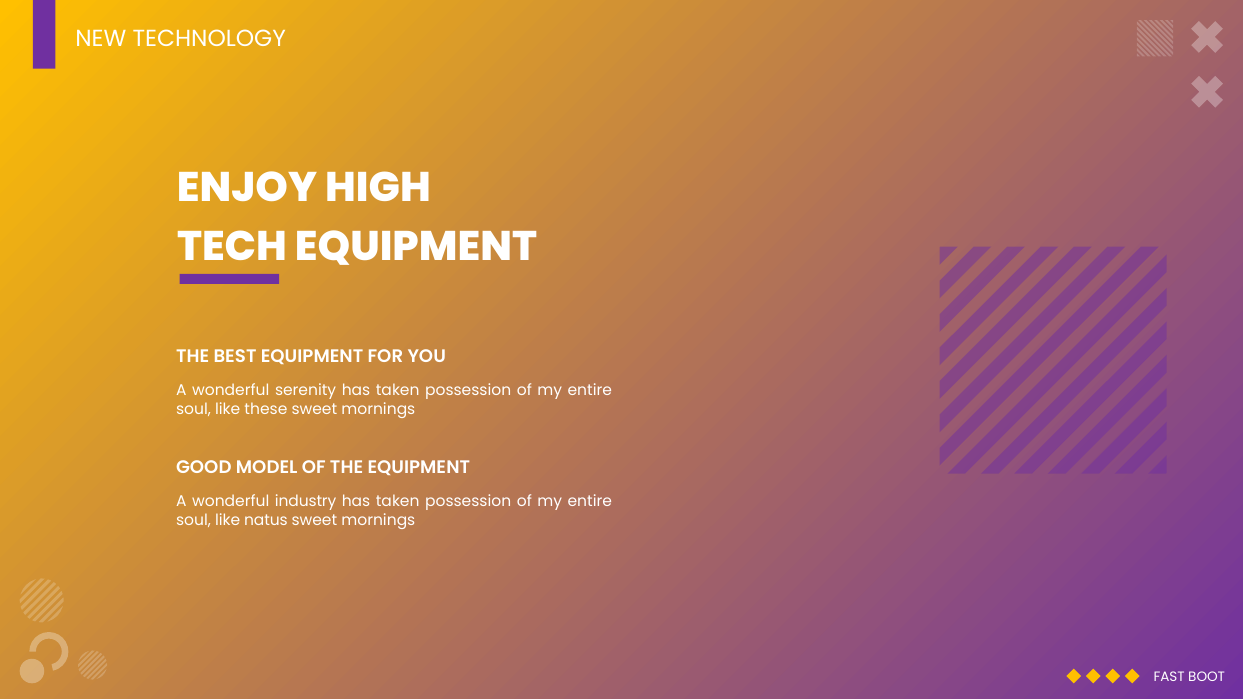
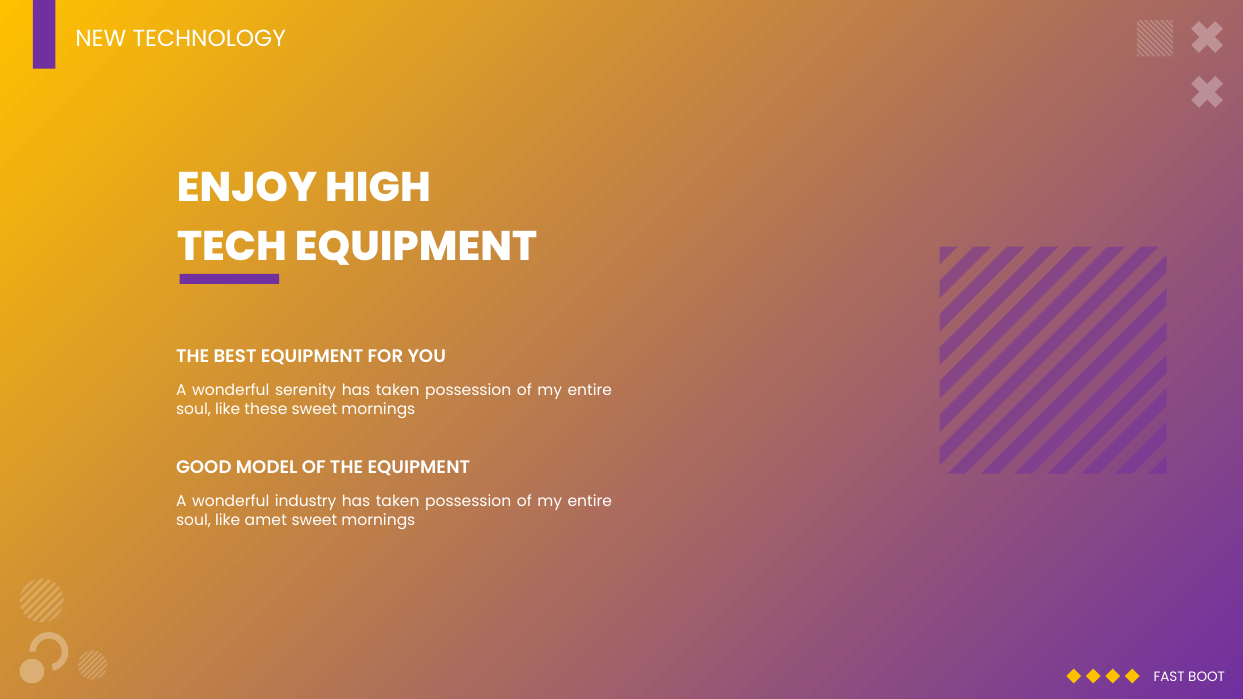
natus: natus -> amet
